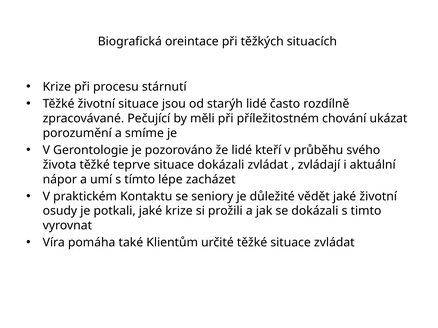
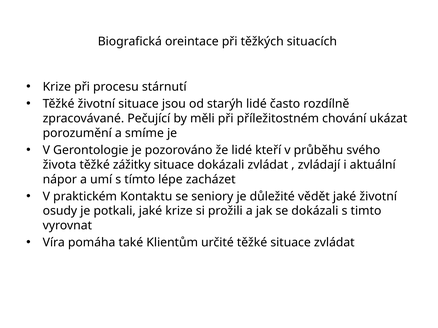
teprve: teprve -> zážitky
